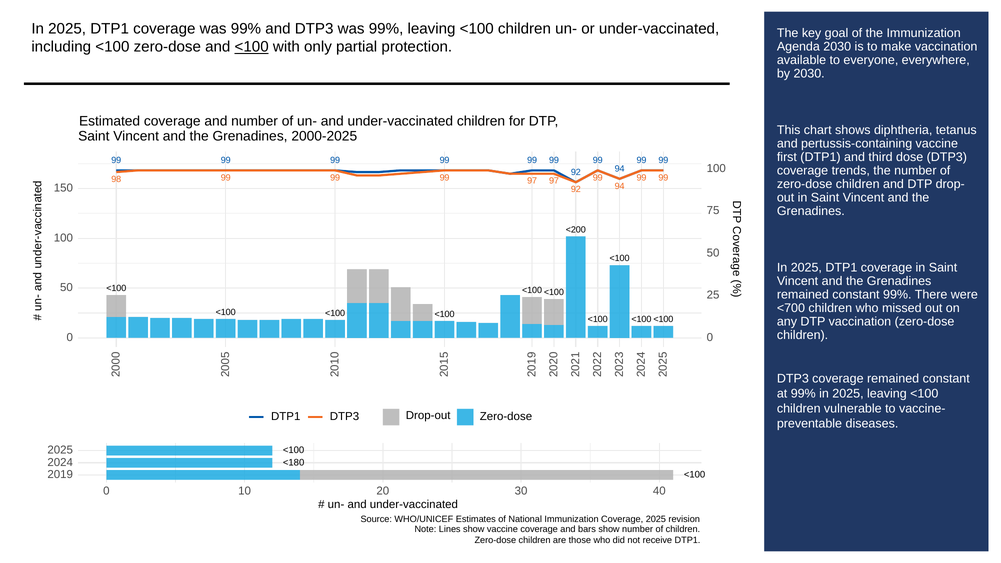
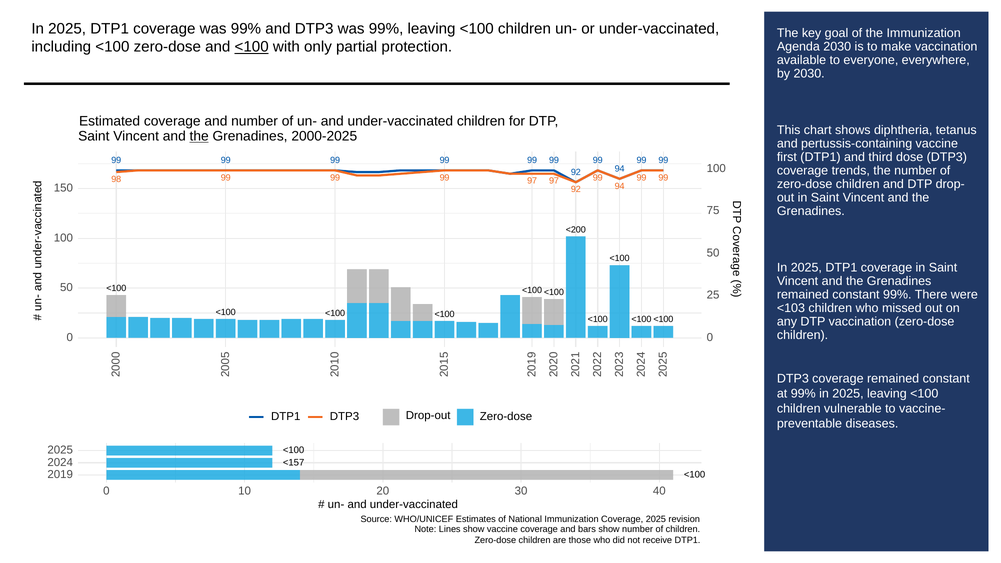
the at (199, 136) underline: none -> present
<700: <700 -> <103
<180: <180 -> <157
